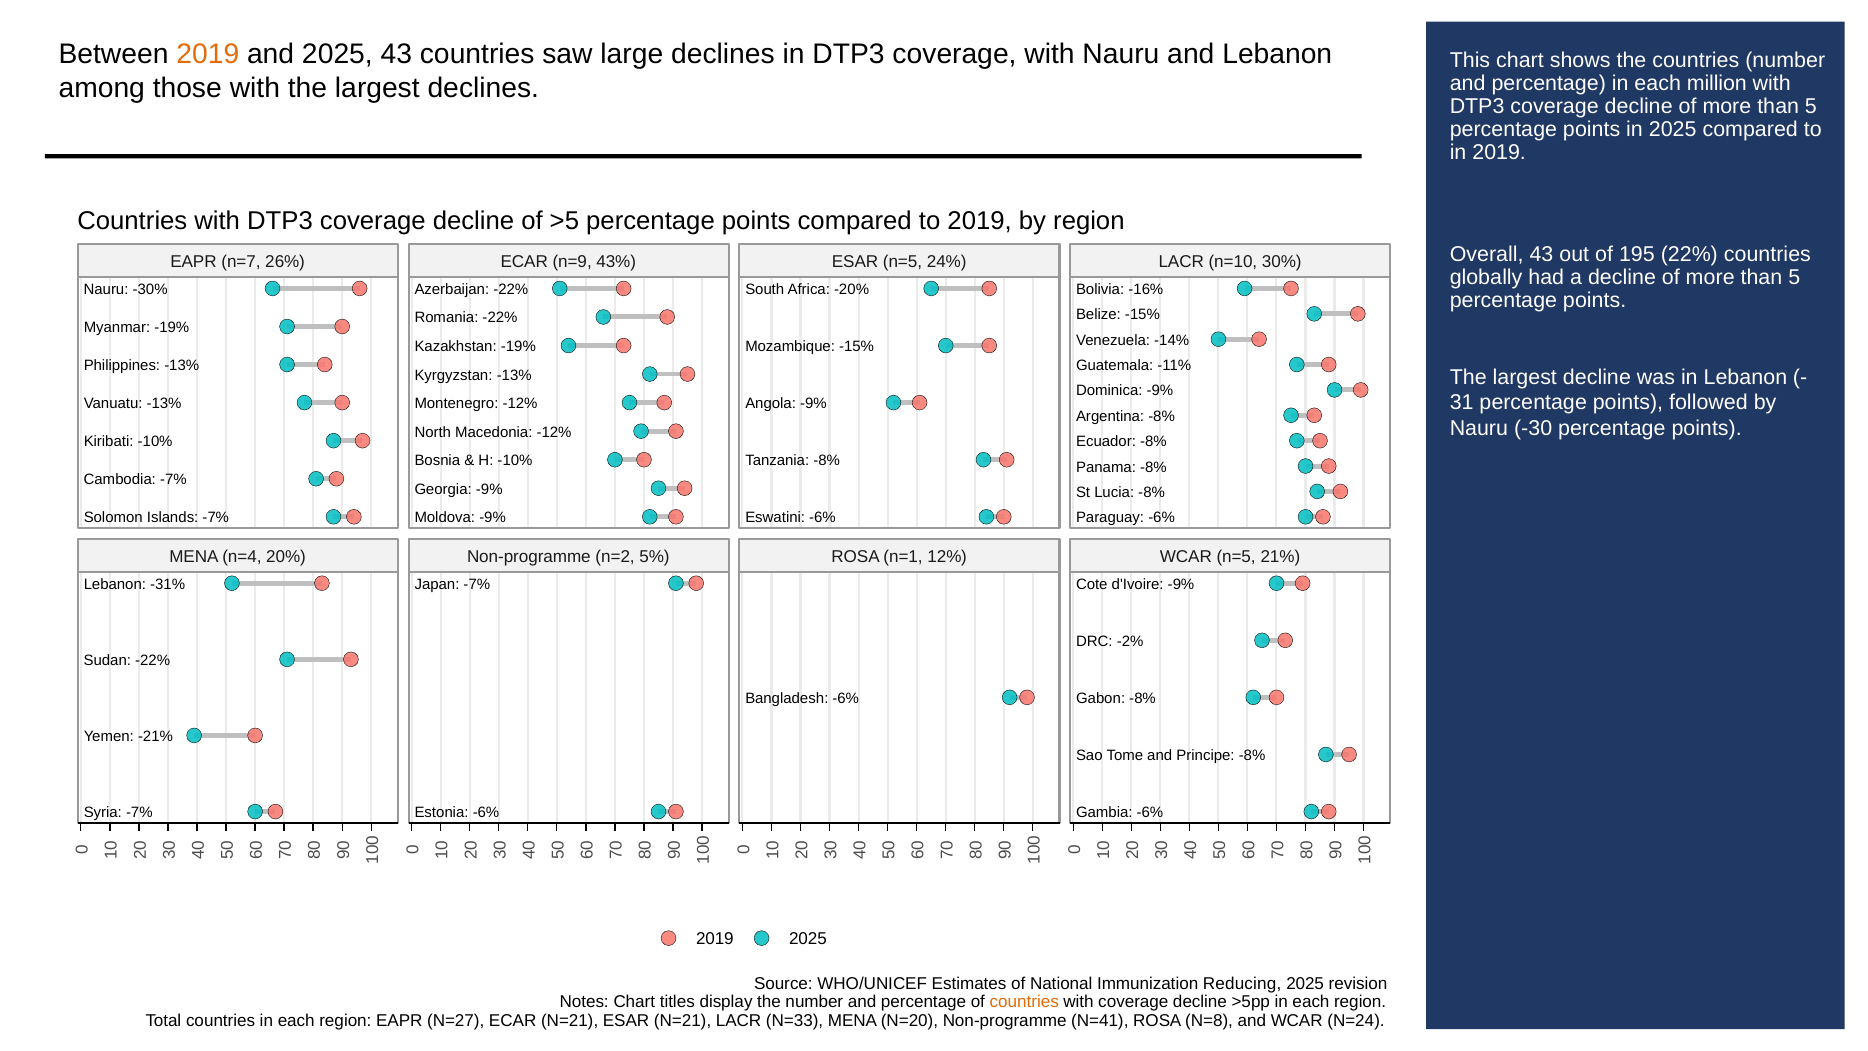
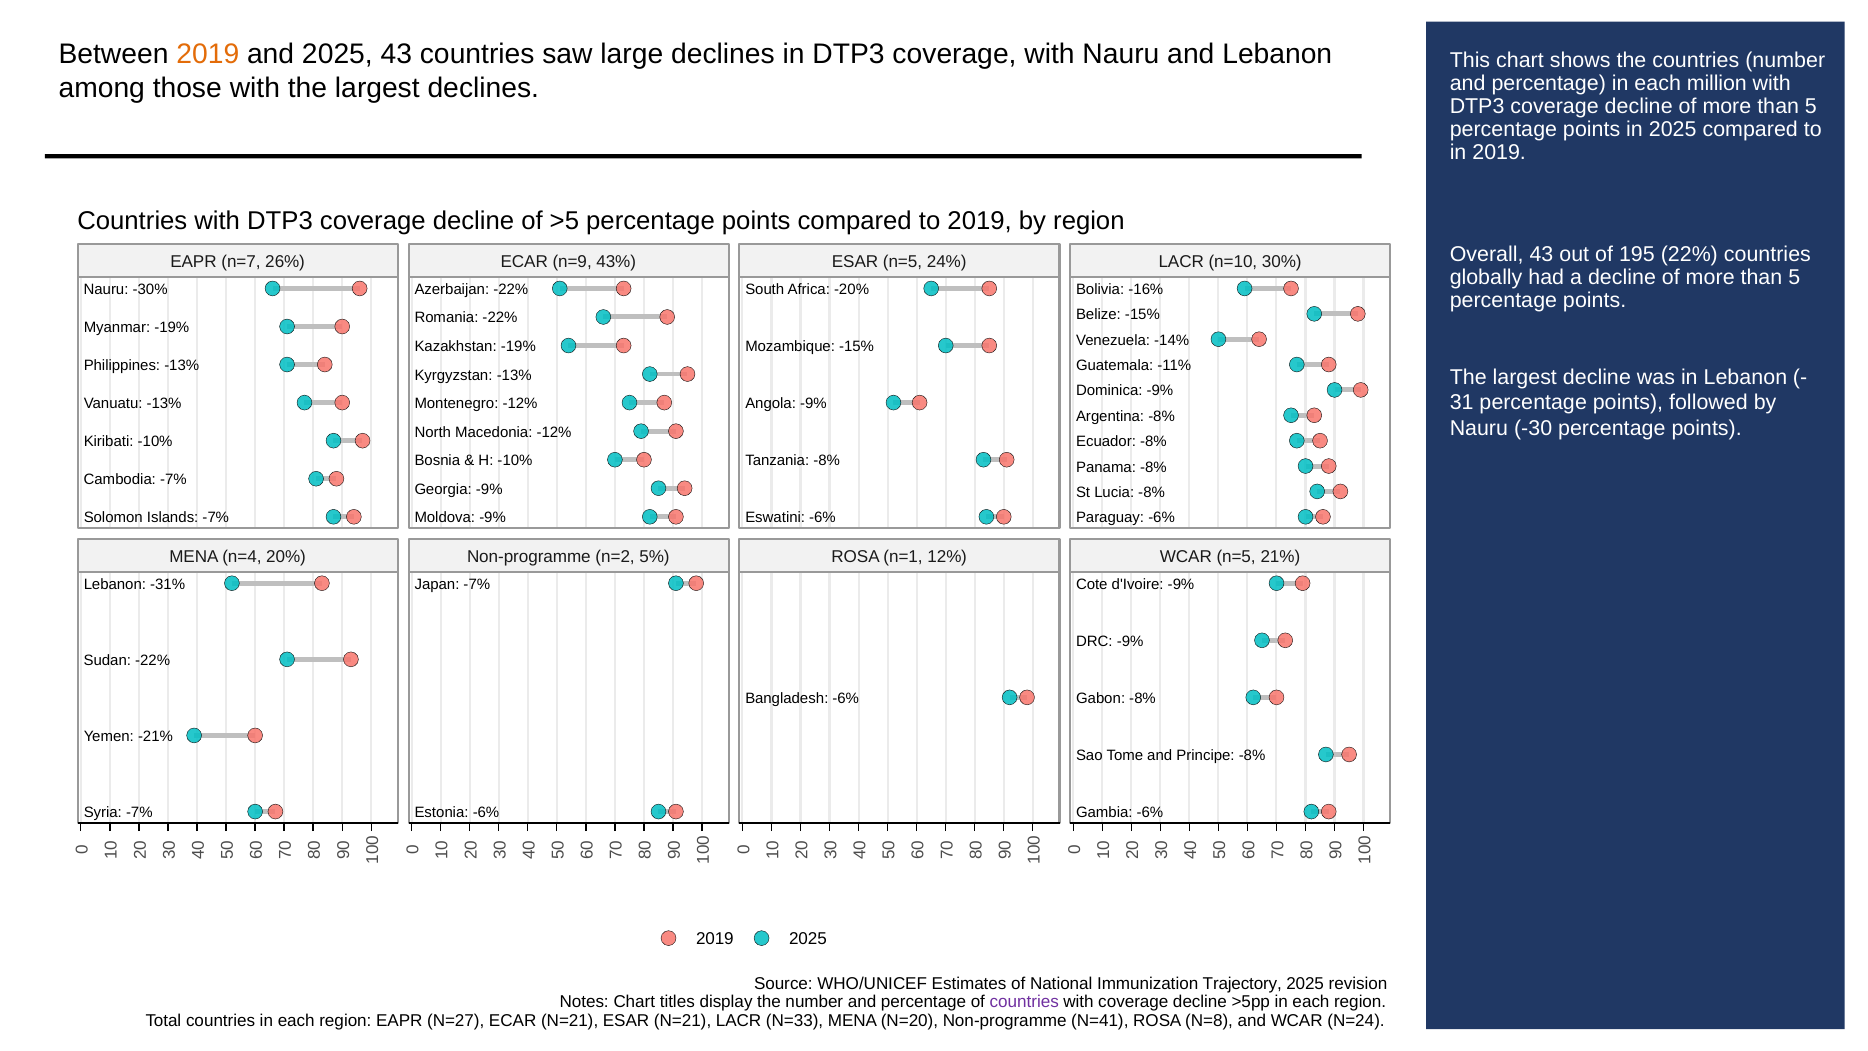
DRC -2%: -2% -> -9%
Reducing: Reducing -> Trajectory
countries at (1024, 1002) colour: orange -> purple
